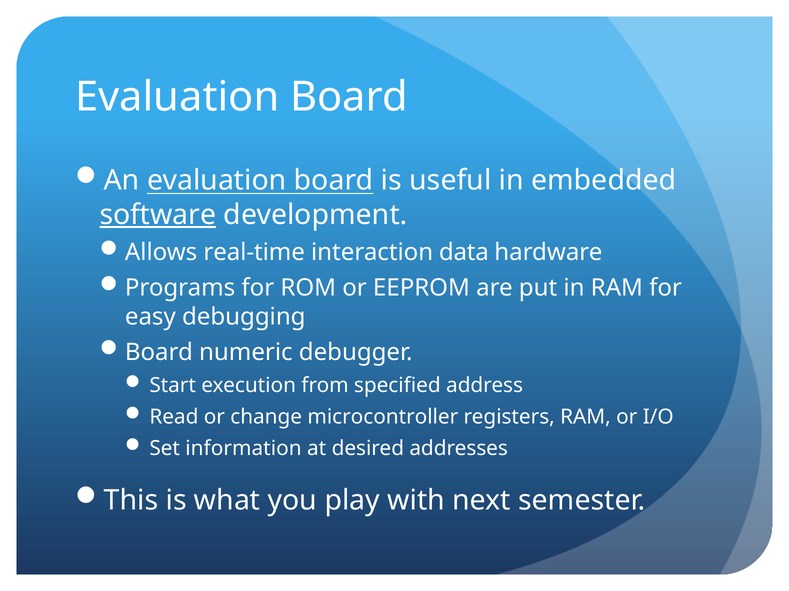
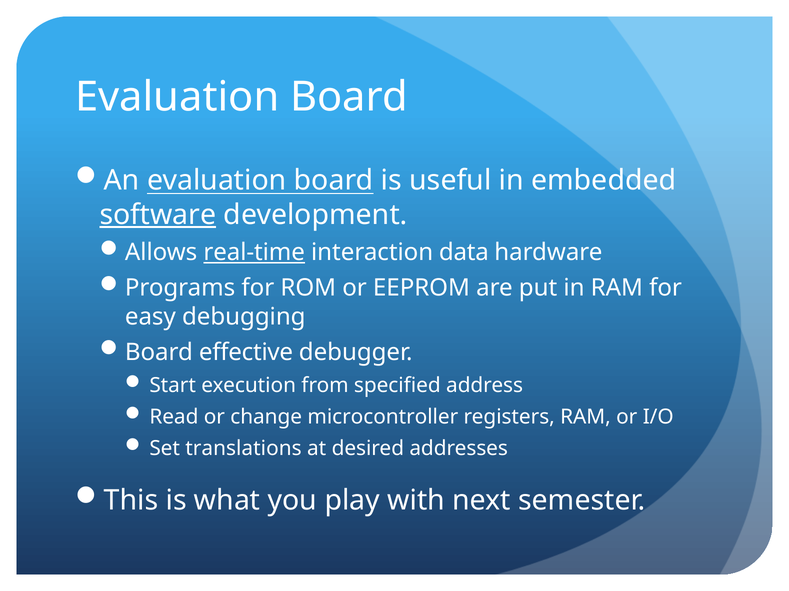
real-time underline: none -> present
numeric: numeric -> effective
information: information -> translations
